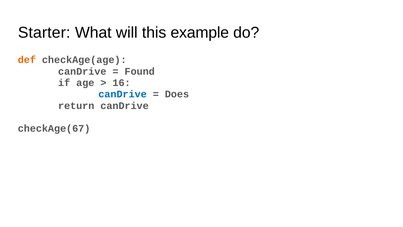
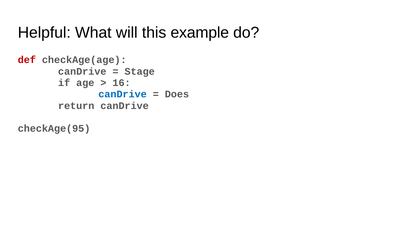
Starter: Starter -> Helpful
def colour: orange -> red
Found: Found -> Stage
checkAge(67: checkAge(67 -> checkAge(95
